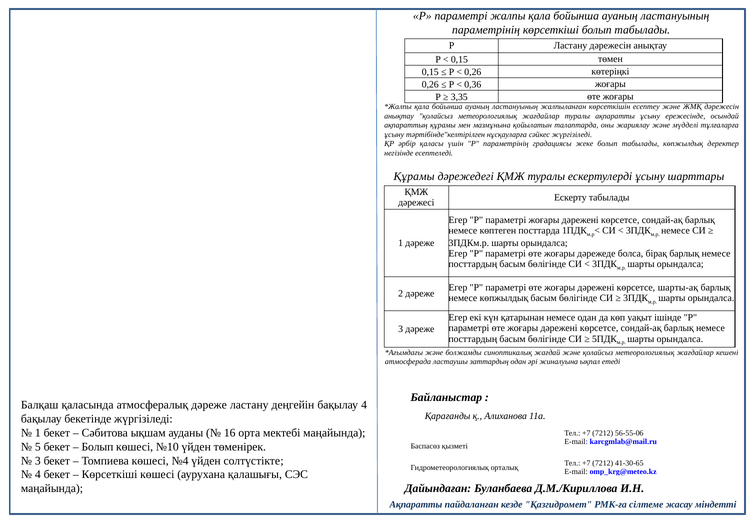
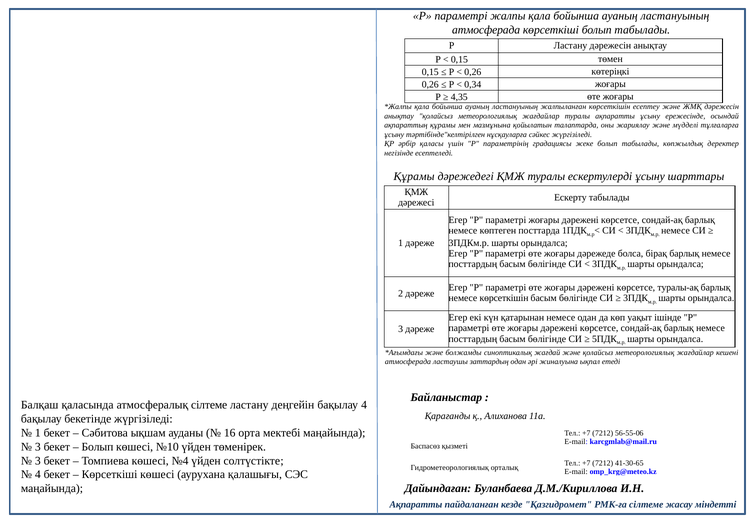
параметрінің at (486, 30): параметрінің -> атмосферада
0,36: 0,36 -> 0,34
3,35: 3,35 -> 4,35
шарты-ақ: шарты-ақ -> туралы-ақ
немесе көпжылдық: көпжылдық -> көрсеткішін
атмосфералық дәреже: дәреже -> сілтеме
5 at (38, 447): 5 -> 3
